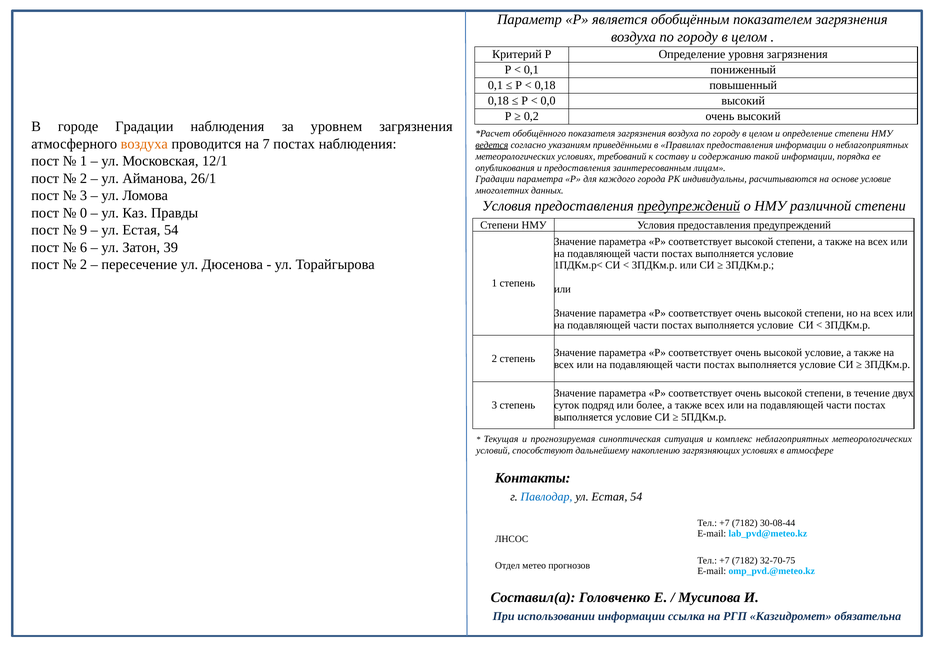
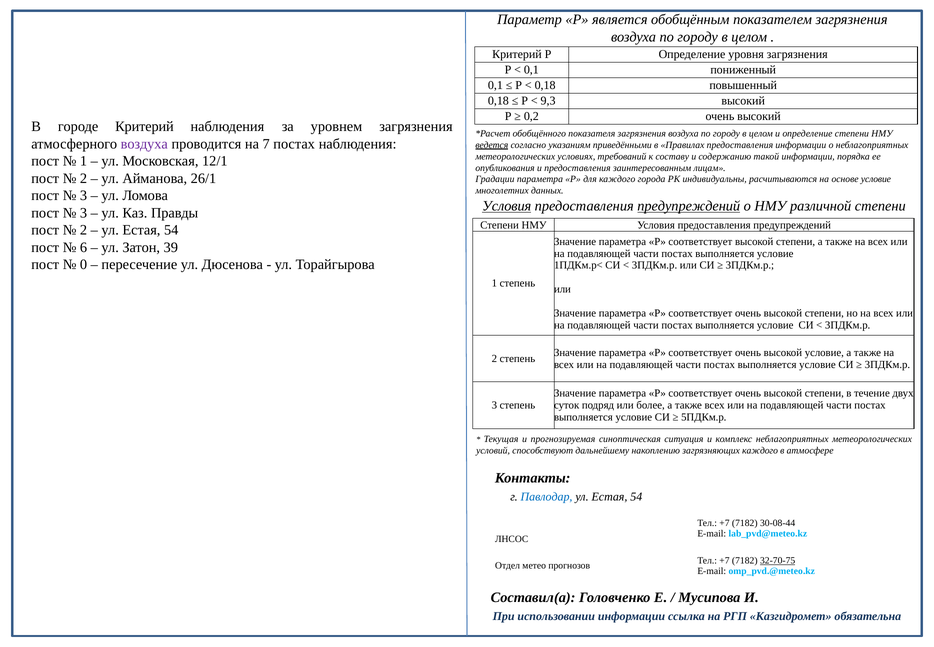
0,0: 0,0 -> 9,3
городе Градации: Градации -> Критерий
воздуха at (144, 144) colour: orange -> purple
Условия at (507, 206) underline: none -> present
0 at (84, 213): 0 -> 3
9 at (84, 230): 9 -> 2
2 at (84, 265): 2 -> 0
загрязняющих условиях: условиях -> каждого
32-70-75 underline: none -> present
